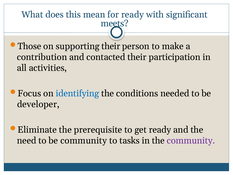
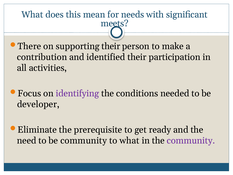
for ready: ready -> needs
Those: Those -> There
contacted: contacted -> identified
identifying colour: blue -> purple
to tasks: tasks -> what
